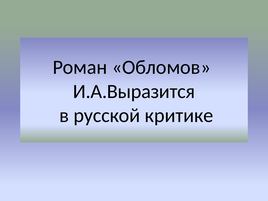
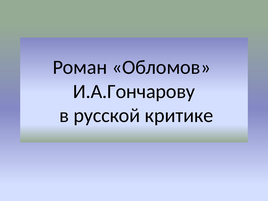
И.А.Выразится: И.А.Выразится -> И.А.Гончарову
